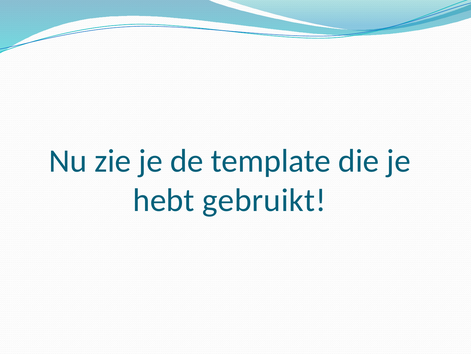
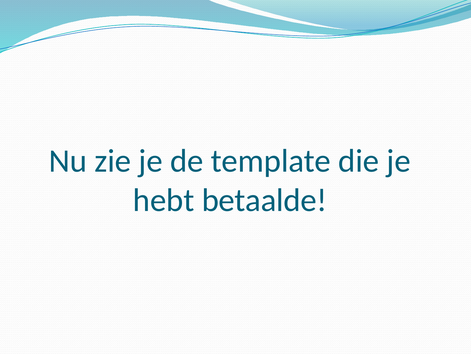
gebruikt: gebruikt -> betaalde
